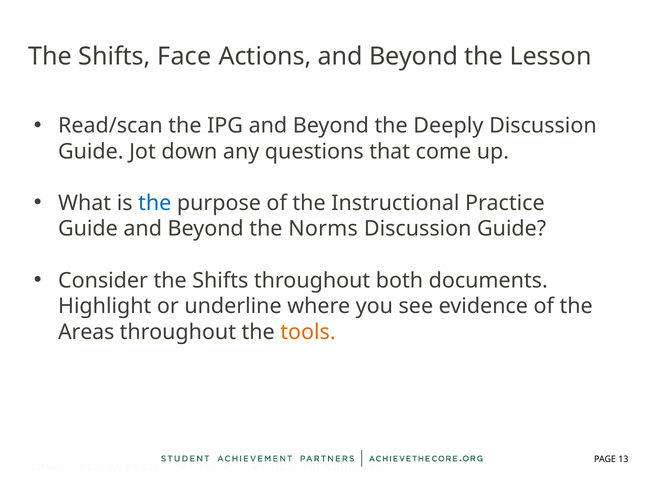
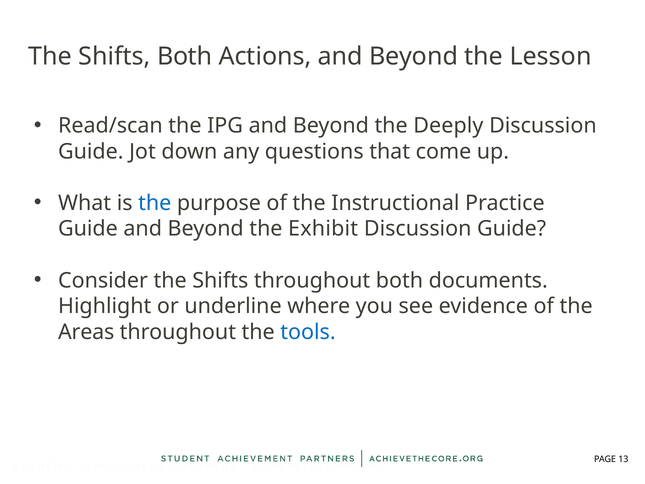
Shifts Face: Face -> Both
Norms: Norms -> Exhibit
tools colour: orange -> blue
